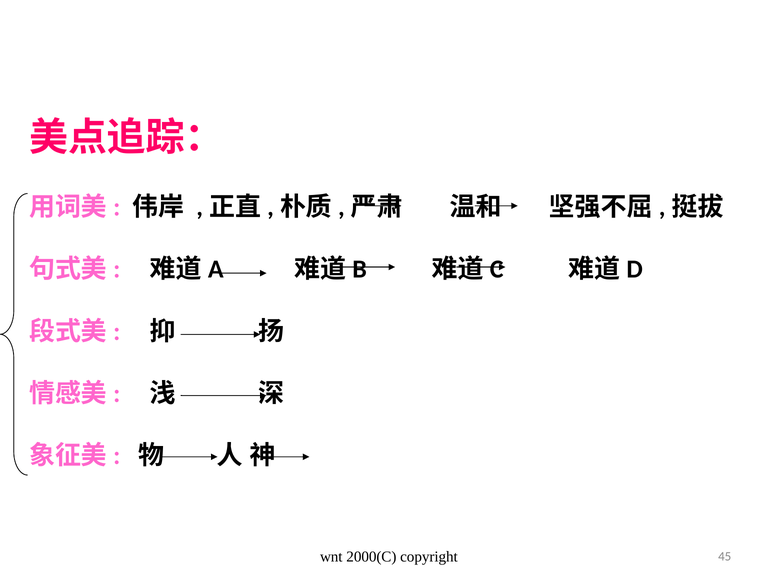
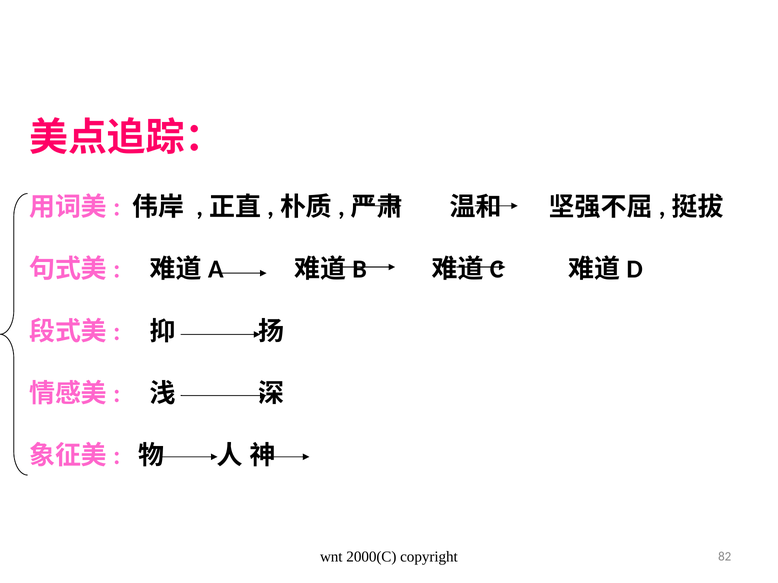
45: 45 -> 82
